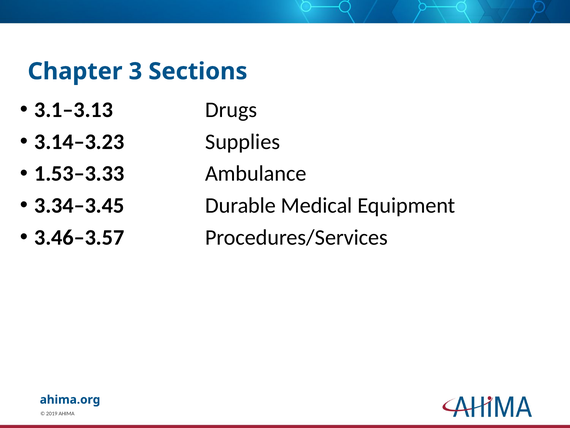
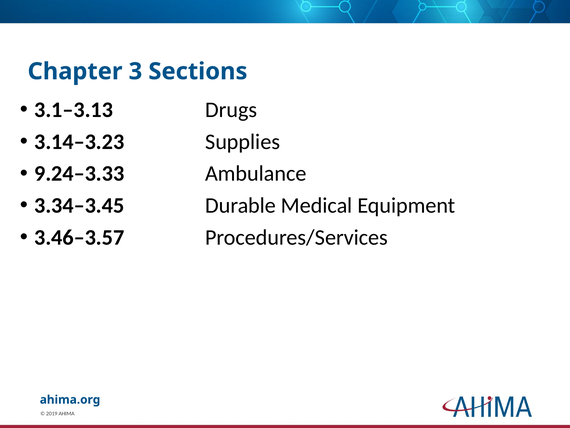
1.53–3.33: 1.53–3.33 -> 9.24–3.33
